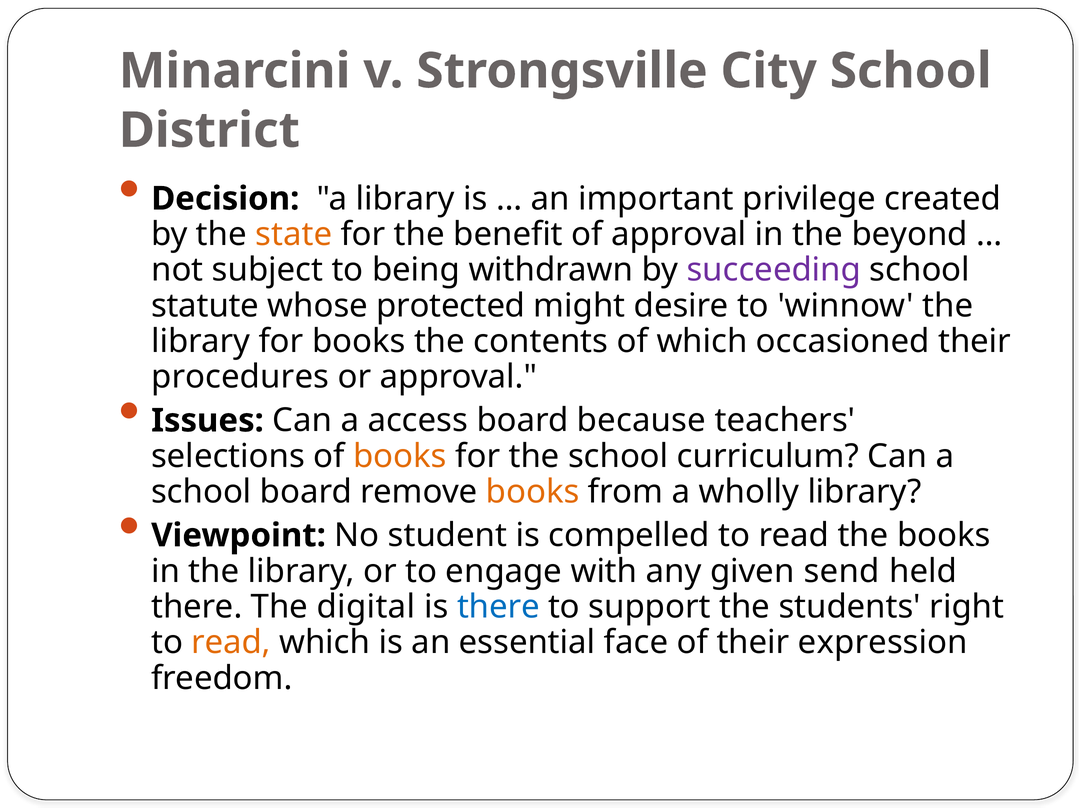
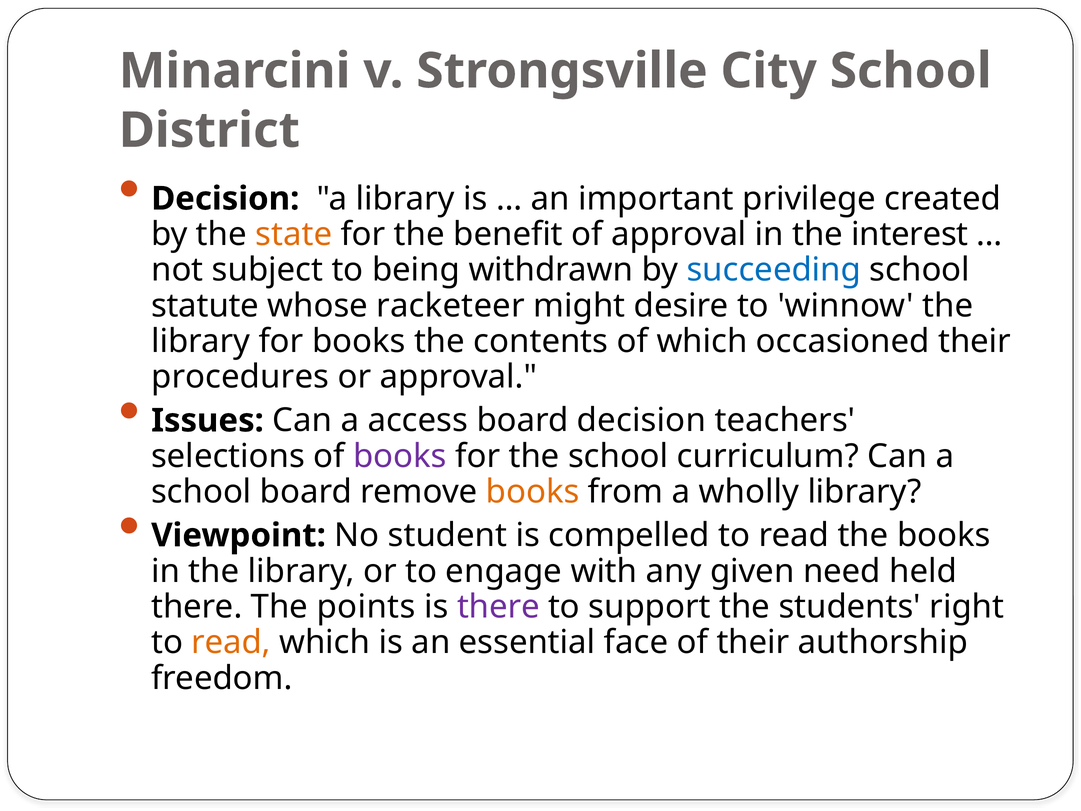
beyond: beyond -> interest
succeeding colour: purple -> blue
protected: protected -> racketeer
board because: because -> decision
books at (400, 456) colour: orange -> purple
send: send -> need
digital: digital -> points
there at (498, 607) colour: blue -> purple
expression: expression -> authorship
